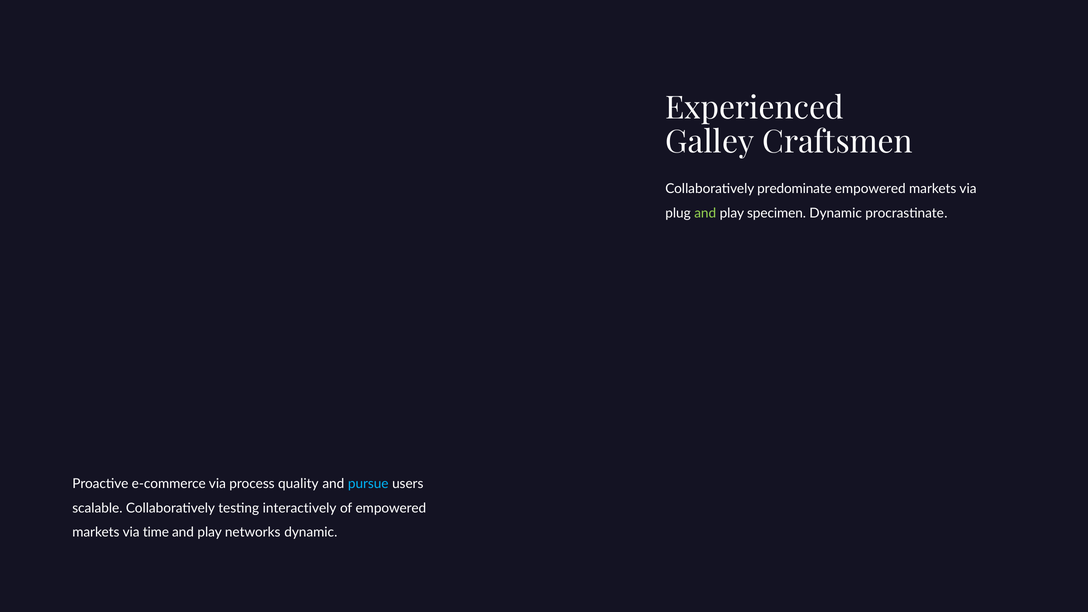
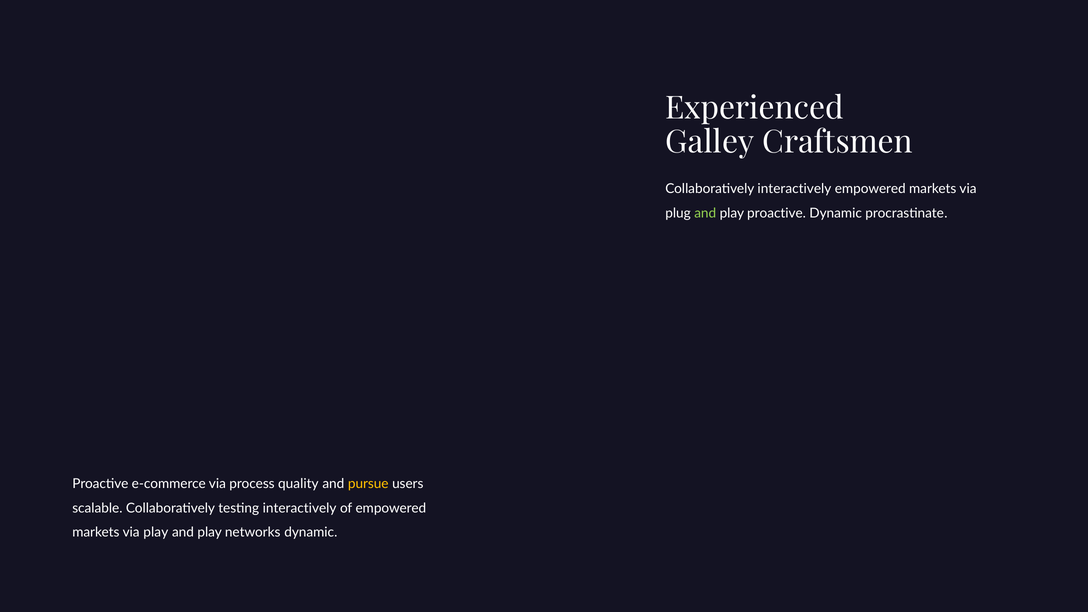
Collaboratively predominate: predominate -> interactively
play specimen: specimen -> proactive
pursue colour: light blue -> yellow
via time: time -> play
